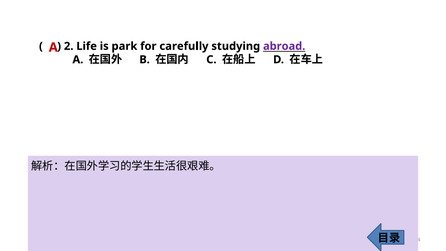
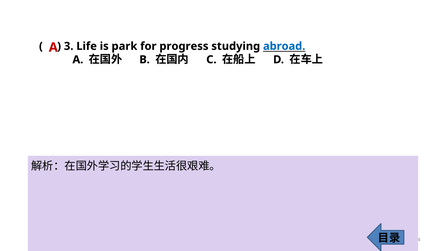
2: 2 -> 3
carefully: carefully -> progress
abroad colour: purple -> blue
